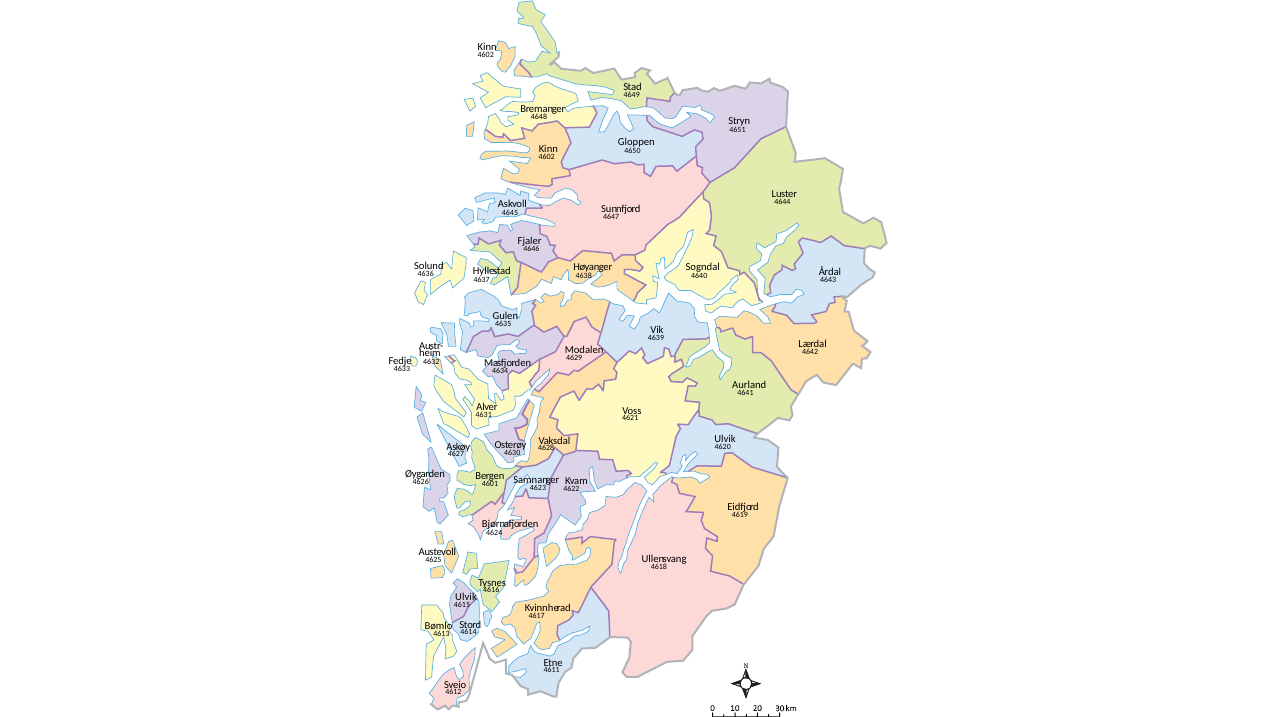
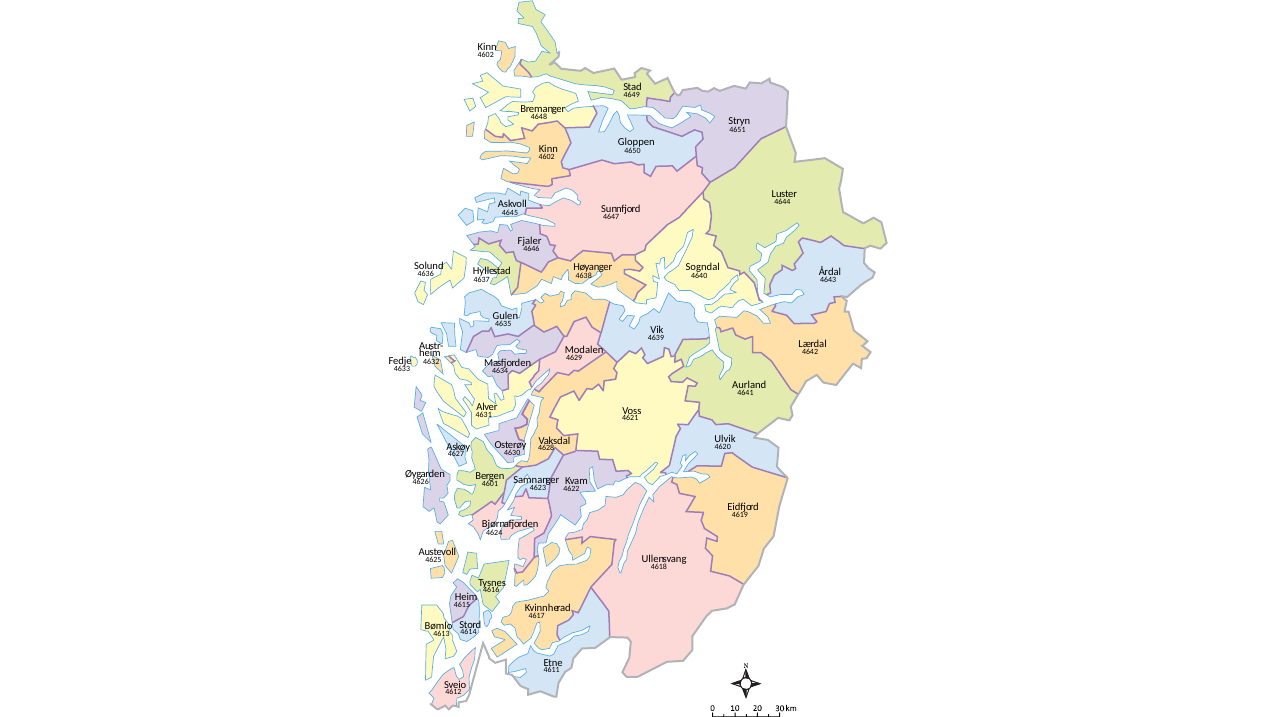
Ulvik at (466, 596): Ulvik -> Heim
